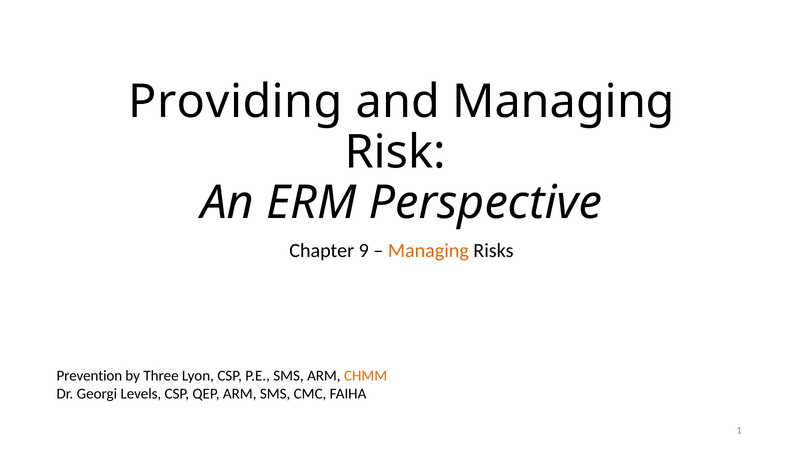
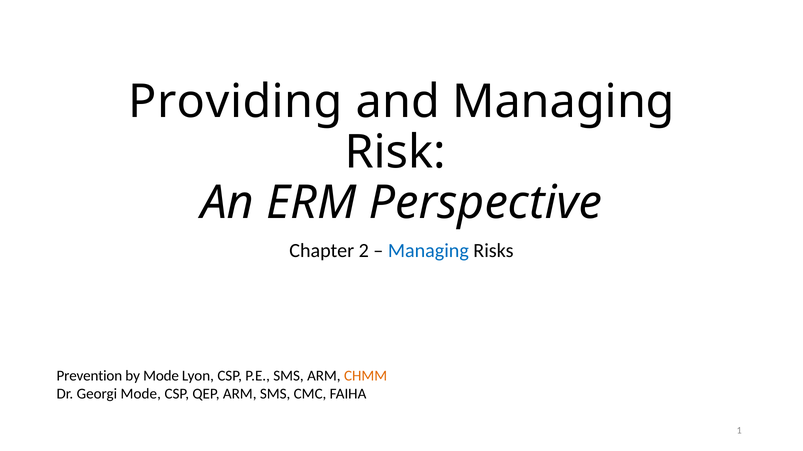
9: 9 -> 2
Managing at (428, 251) colour: orange -> blue
by Three: Three -> Mode
Georgi Levels: Levels -> Mode
